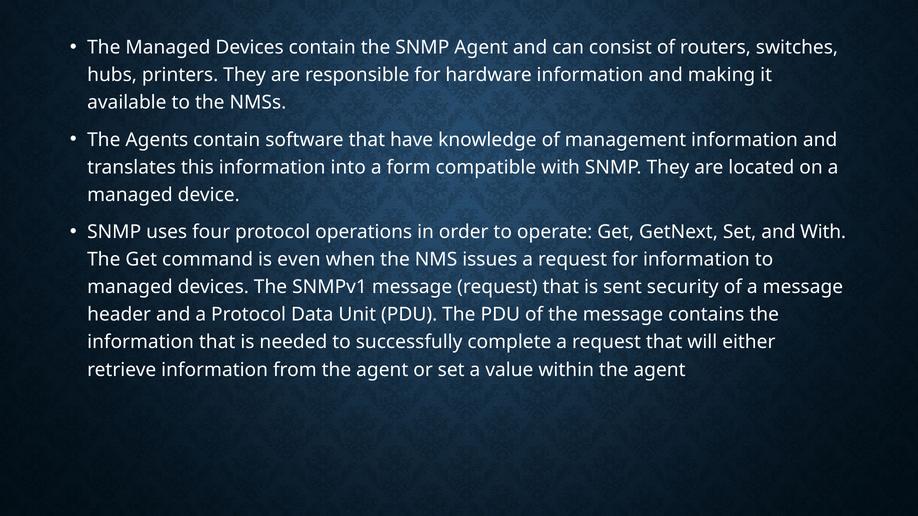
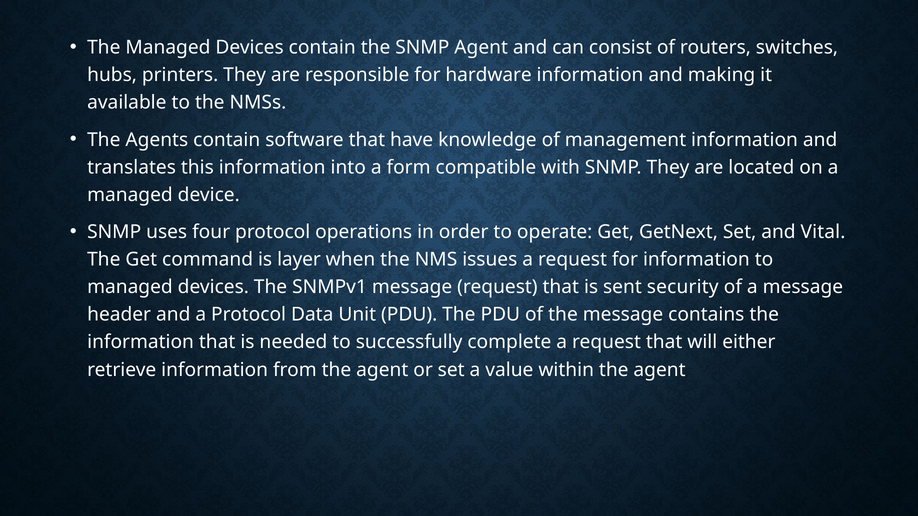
and With: With -> Vital
even: even -> layer
